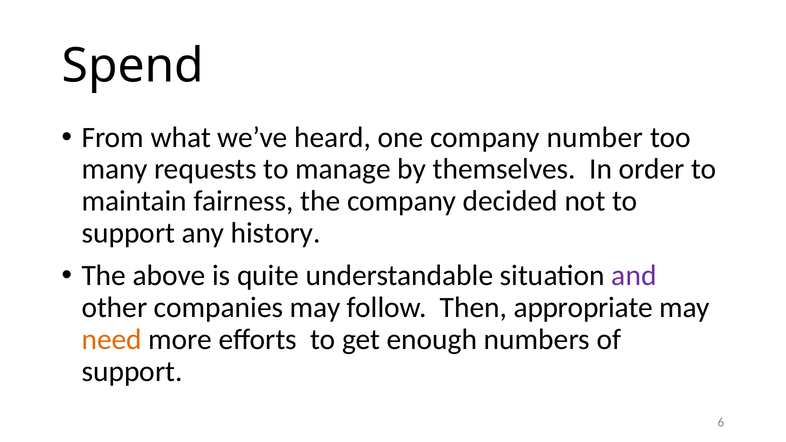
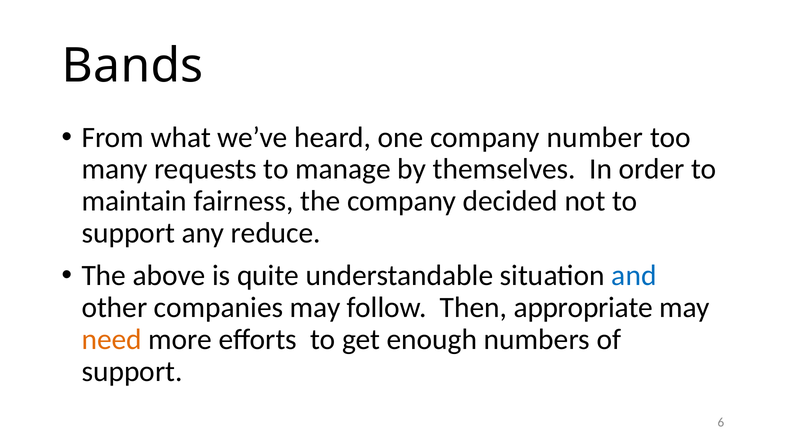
Spend: Spend -> Bands
history: history -> reduce
and colour: purple -> blue
